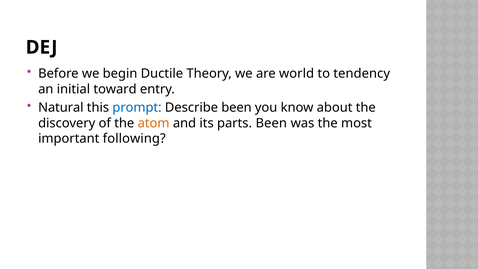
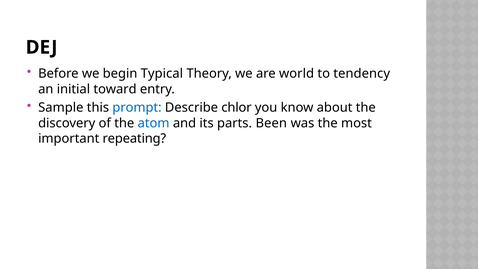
Ductile: Ductile -> Typical
Natural: Natural -> Sample
Describe been: been -> chlor
atom colour: orange -> blue
following: following -> repeating
